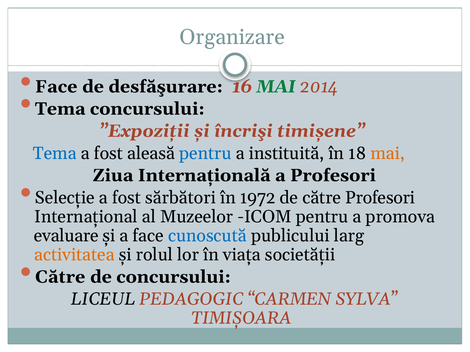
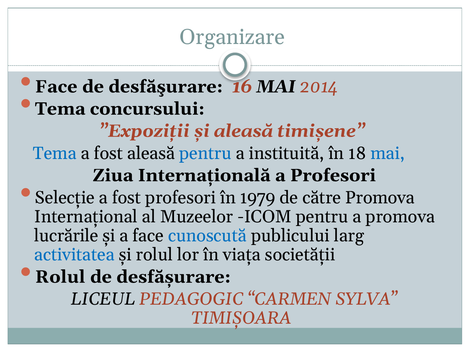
MAI at (276, 87) colour: green -> black
și încrişi: încrişi -> aleasă
mai at (388, 153) colour: orange -> blue
fost sărbători: sărbători -> profesori
1972: 1972 -> 1979
către Profesori: Profesori -> Promova
evaluare: evaluare -> lucrările
activitatea colour: orange -> blue
Către at (60, 277): Către -> Rolul
de concursului: concursului -> desfășurare
